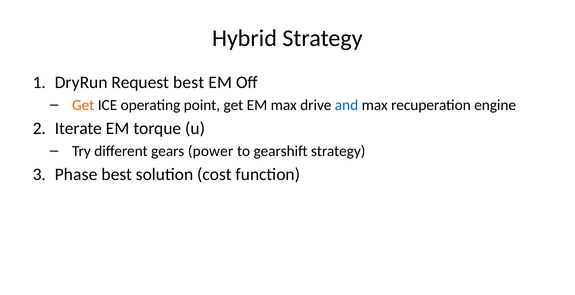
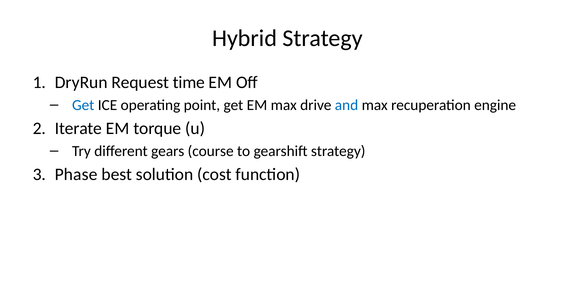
Request best: best -> time
Get at (83, 105) colour: orange -> blue
power: power -> course
